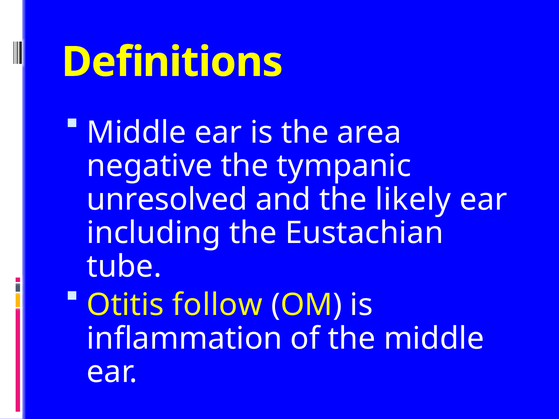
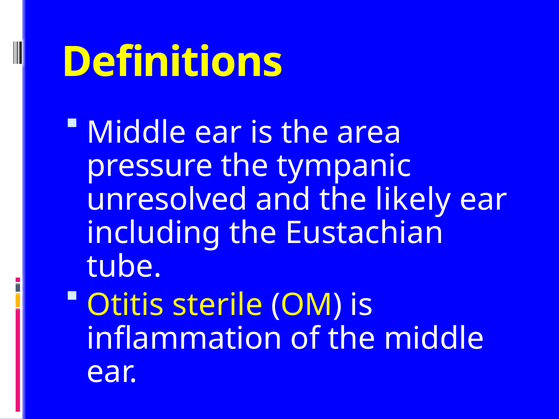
negative: negative -> pressure
follow: follow -> sterile
